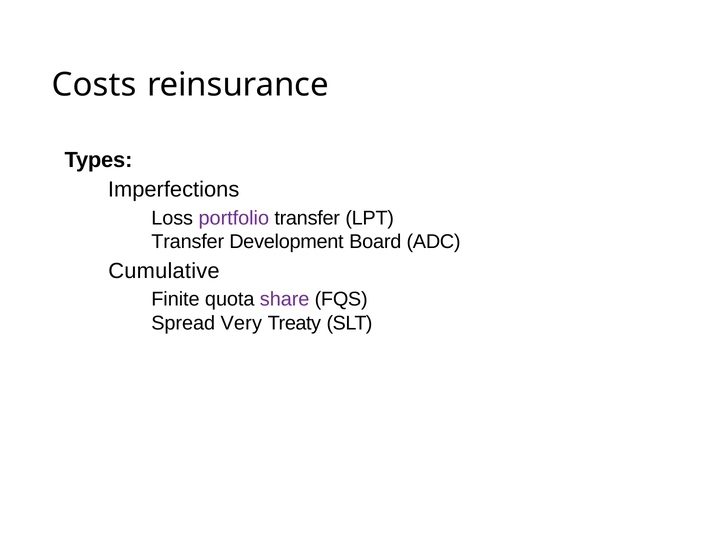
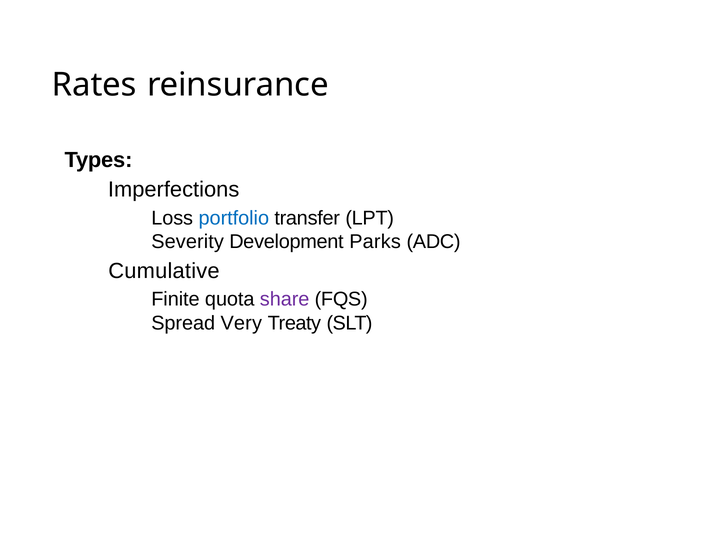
Costs: Costs -> Rates
portfolio colour: purple -> blue
Transfer at (188, 242): Transfer -> Severity
Board: Board -> Parks
